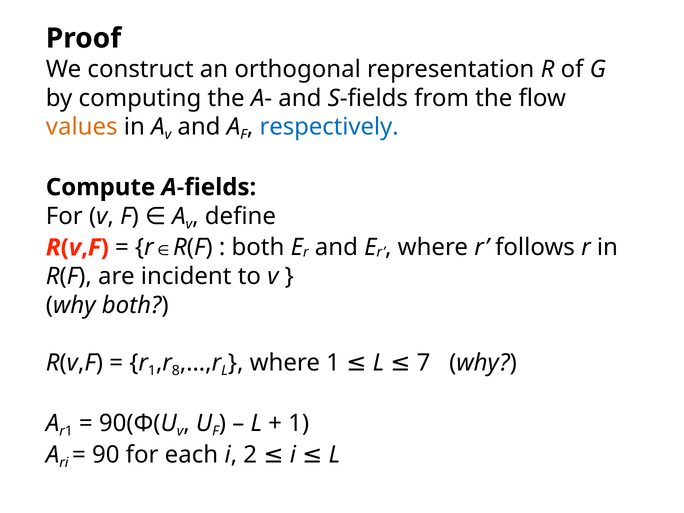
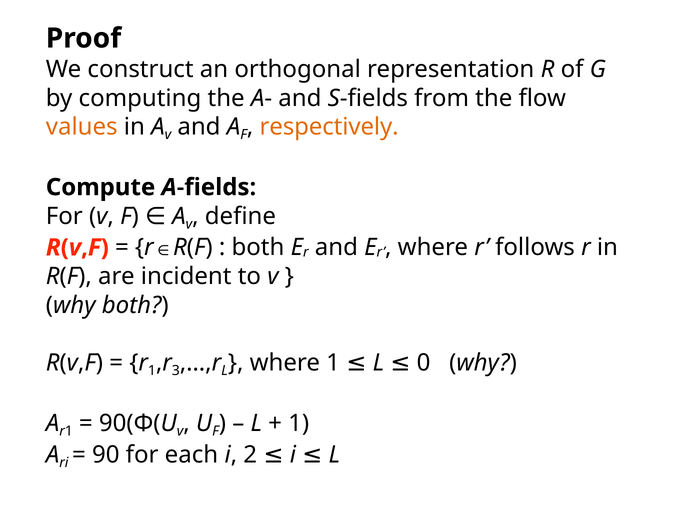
respectively colour: blue -> orange
8: 8 -> 3
7: 7 -> 0
